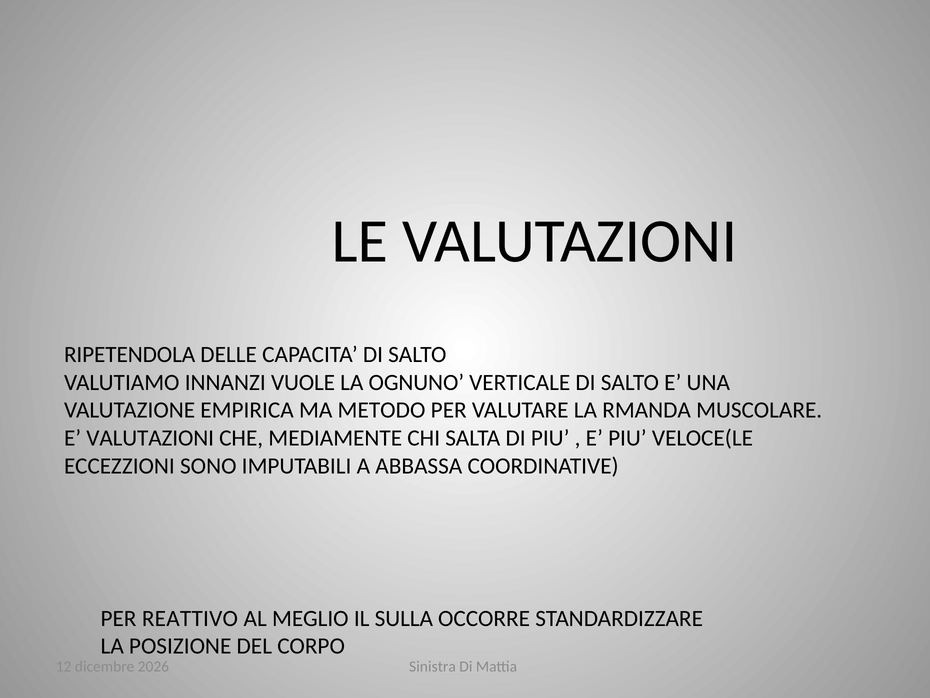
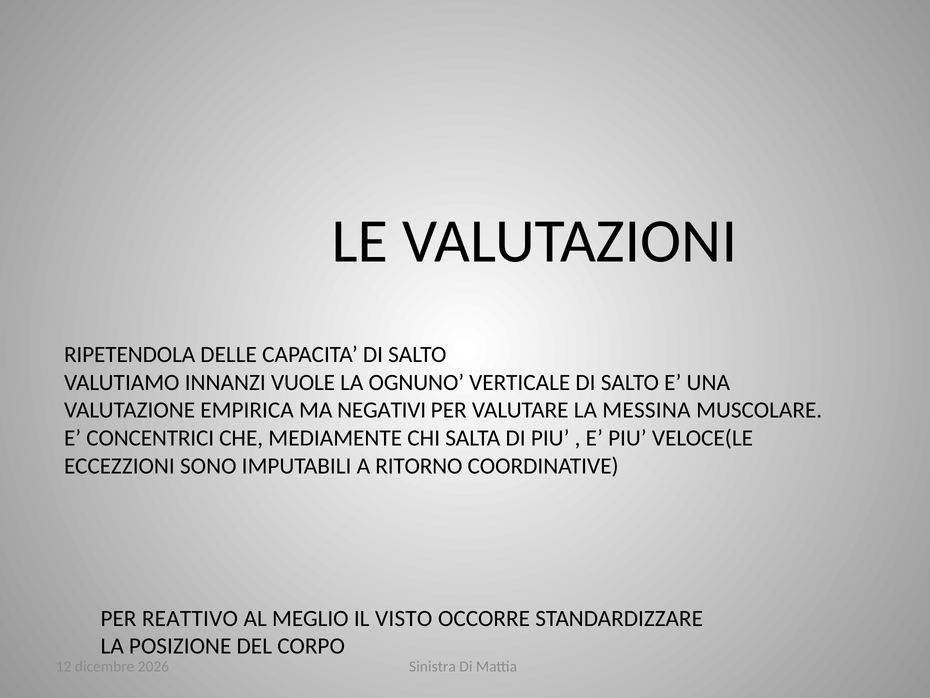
METODO: METODO -> NEGATIVI
RMANDA: RMANDA -> MESSINA
E VALUTAZIONI: VALUTAZIONI -> CONCENTRICI
ABBASSA: ABBASSA -> RITORNO
SULLA: SULLA -> VISTO
